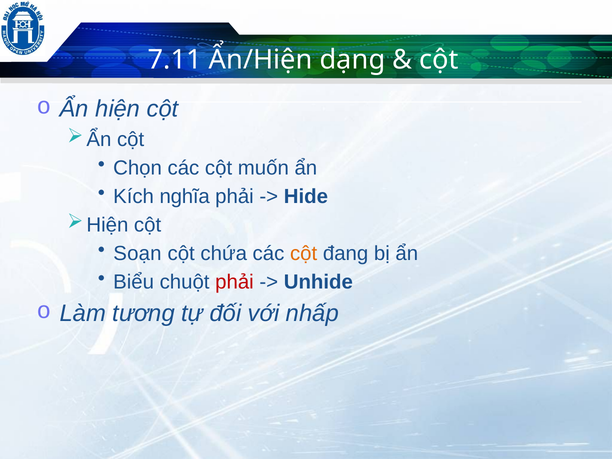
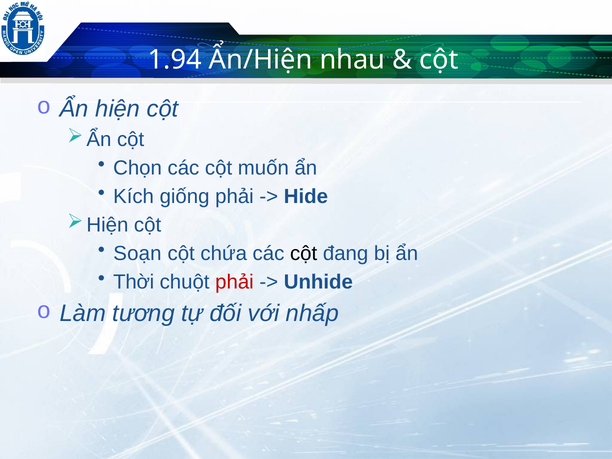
7.11: 7.11 -> 1.94
dạng: dạng -> nhau
nghĩa: nghĩa -> giống
cột at (304, 253) colour: orange -> black
Biểu: Biểu -> Thời
